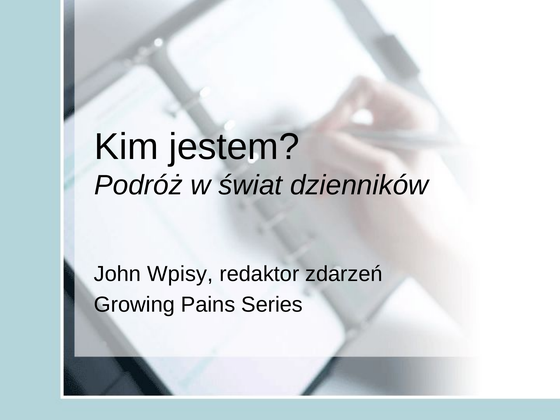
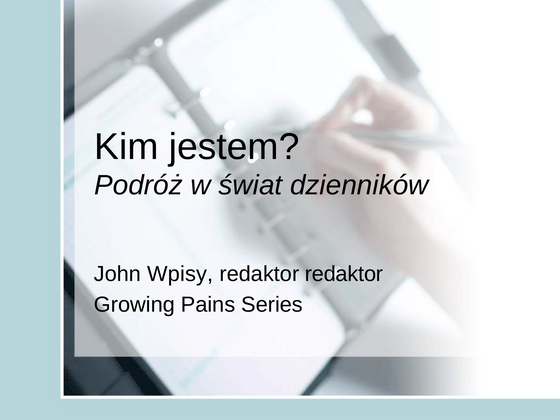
redaktor zdarzeń: zdarzeń -> redaktor
